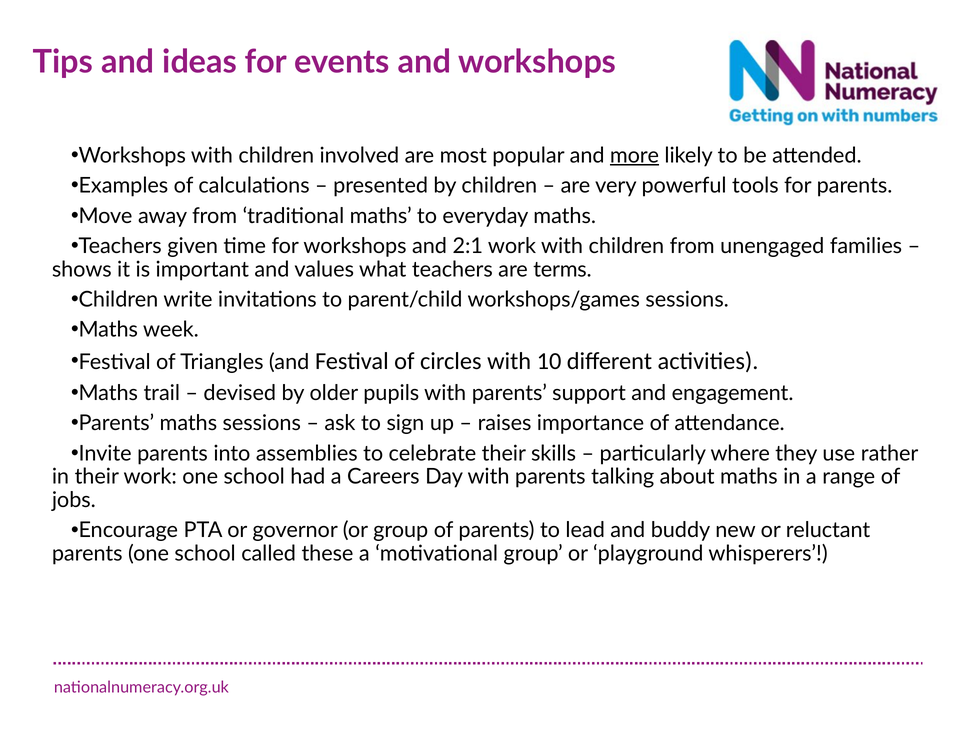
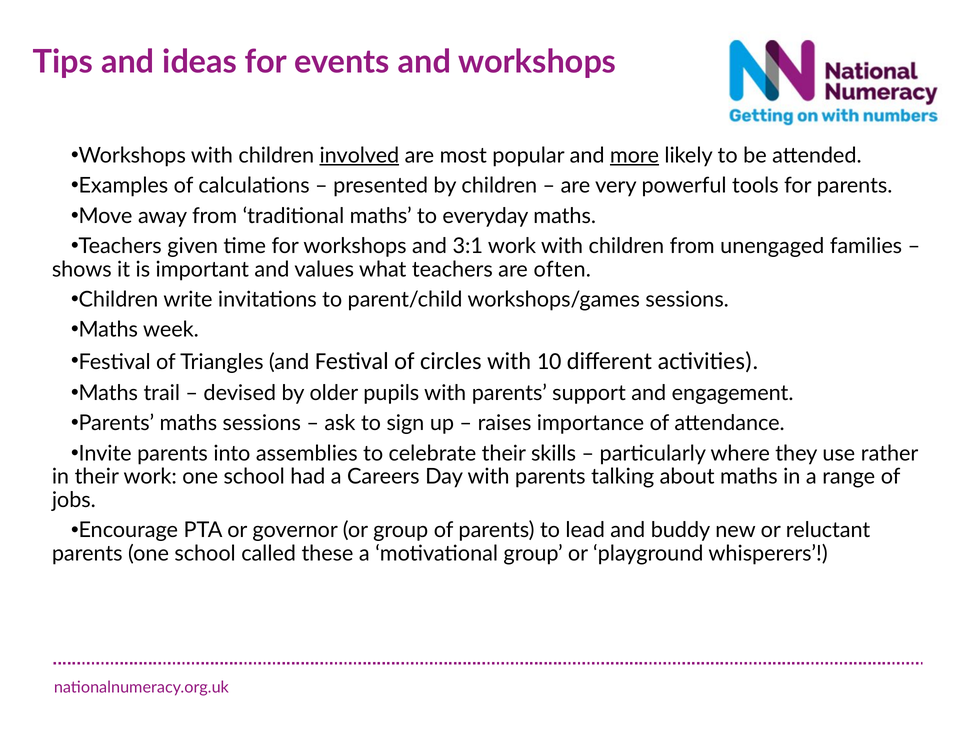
involved underline: none -> present
2:1: 2:1 -> 3:1
terms: terms -> often
